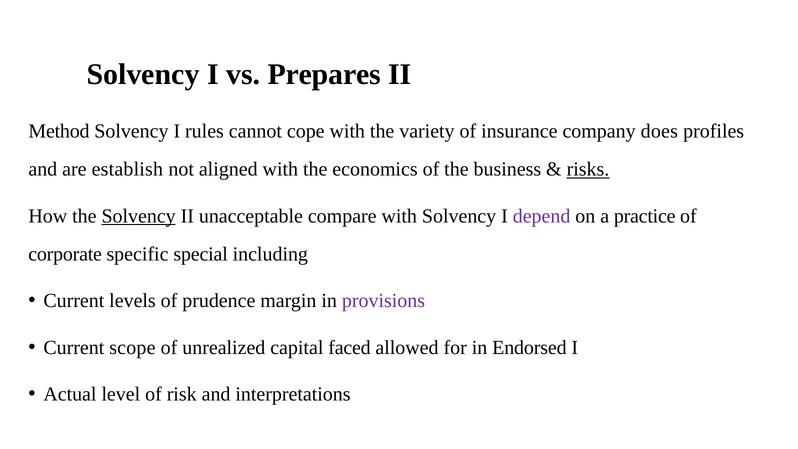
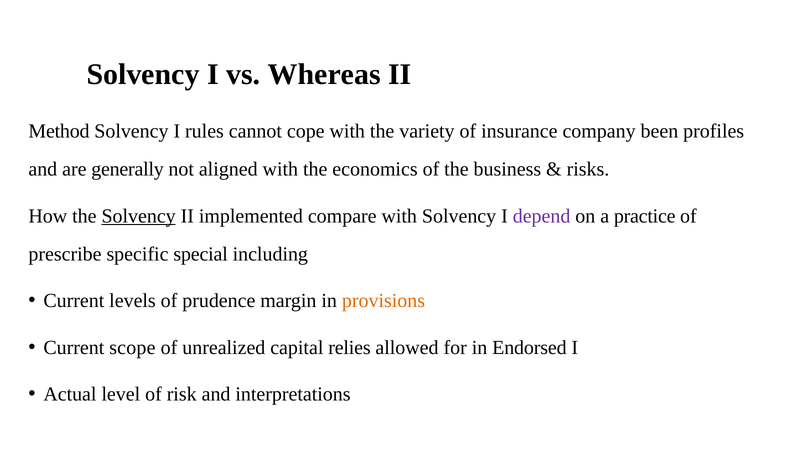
Prepares: Prepares -> Whereas
does: does -> been
establish: establish -> generally
risks underline: present -> none
unacceptable: unacceptable -> implemented
corporate: corporate -> prescribe
provisions colour: purple -> orange
faced: faced -> relies
